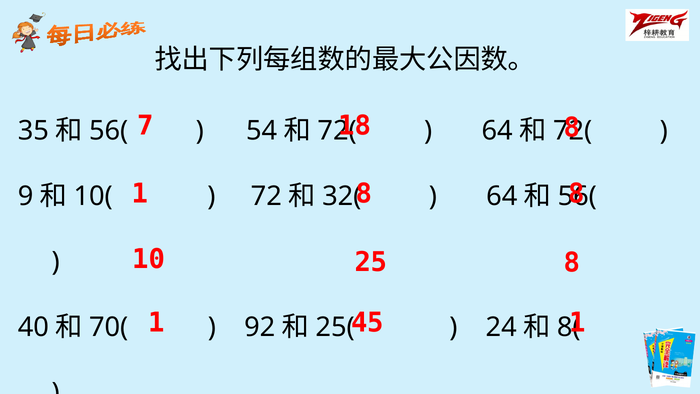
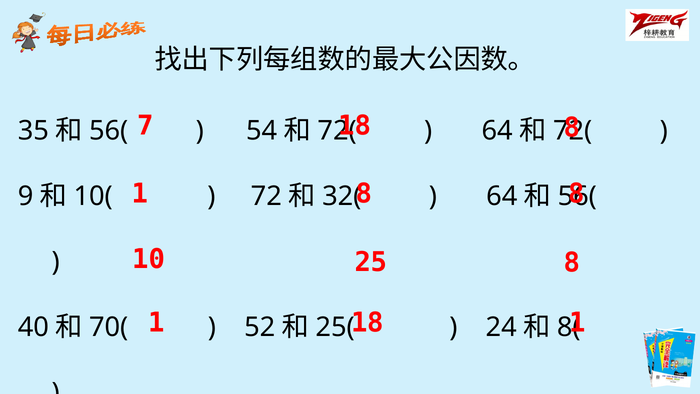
1 45: 45 -> 18
92: 92 -> 52
